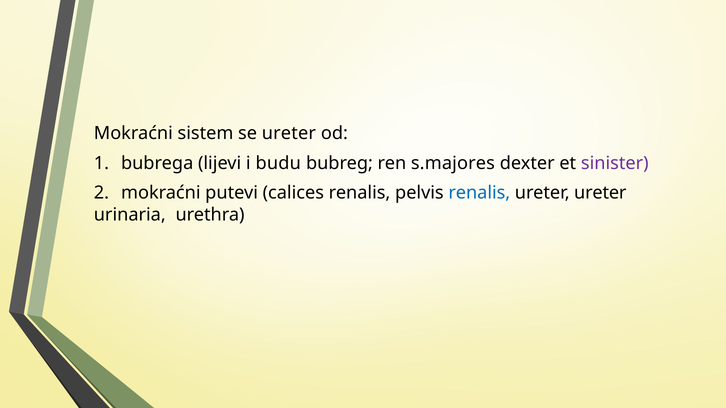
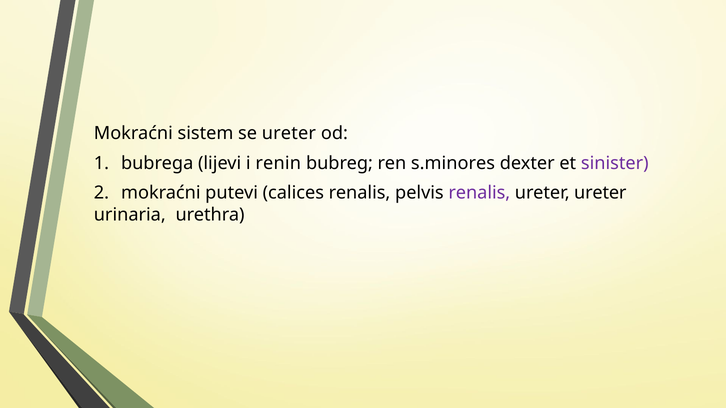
budu: budu -> renin
s.majores: s.majores -> s.minores
renalis at (479, 193) colour: blue -> purple
